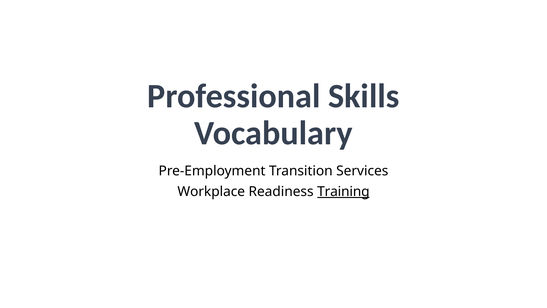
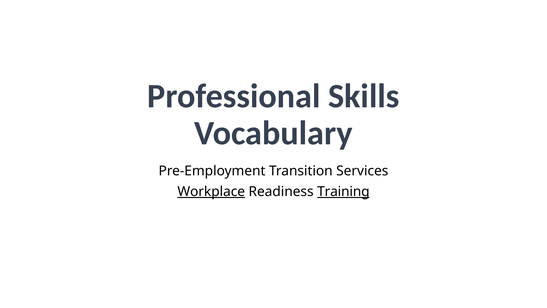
Workplace underline: none -> present
